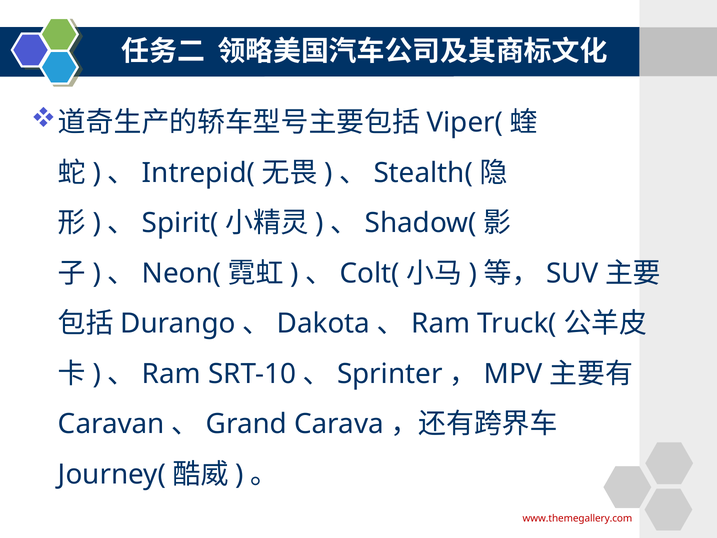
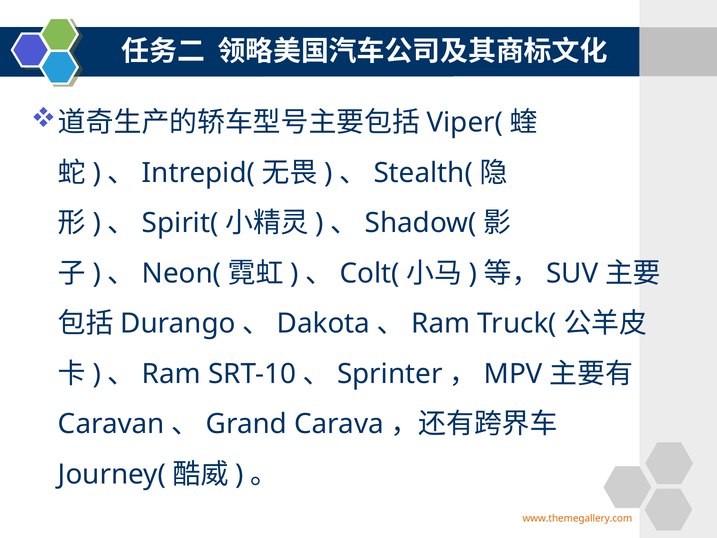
www.themegallery.com colour: red -> orange
